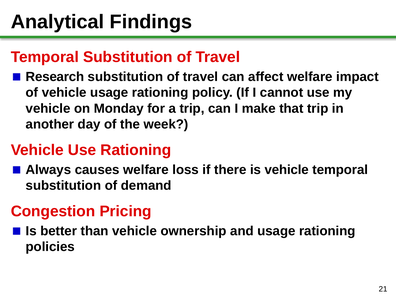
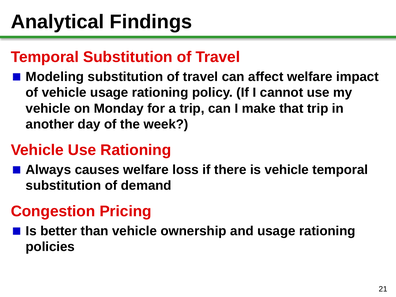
Research: Research -> Modeling
